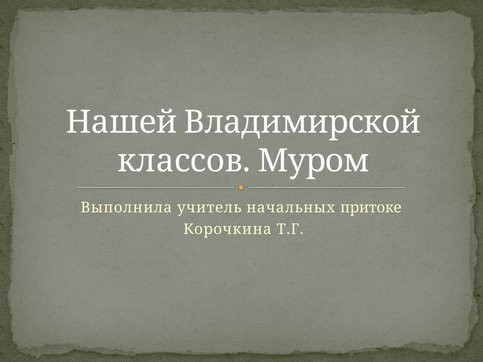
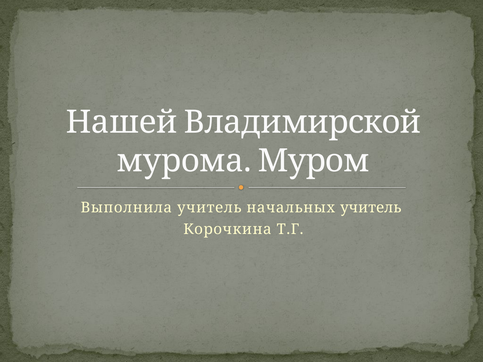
классов: классов -> мурома
начальных притоке: притоке -> учитель
